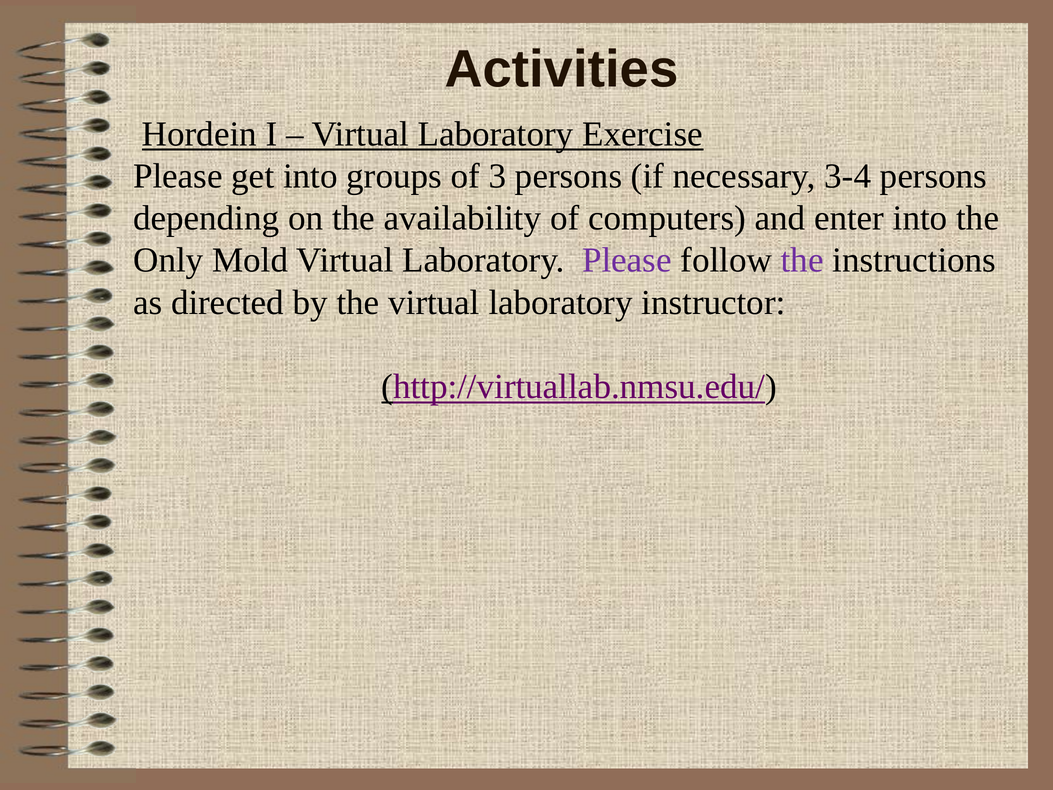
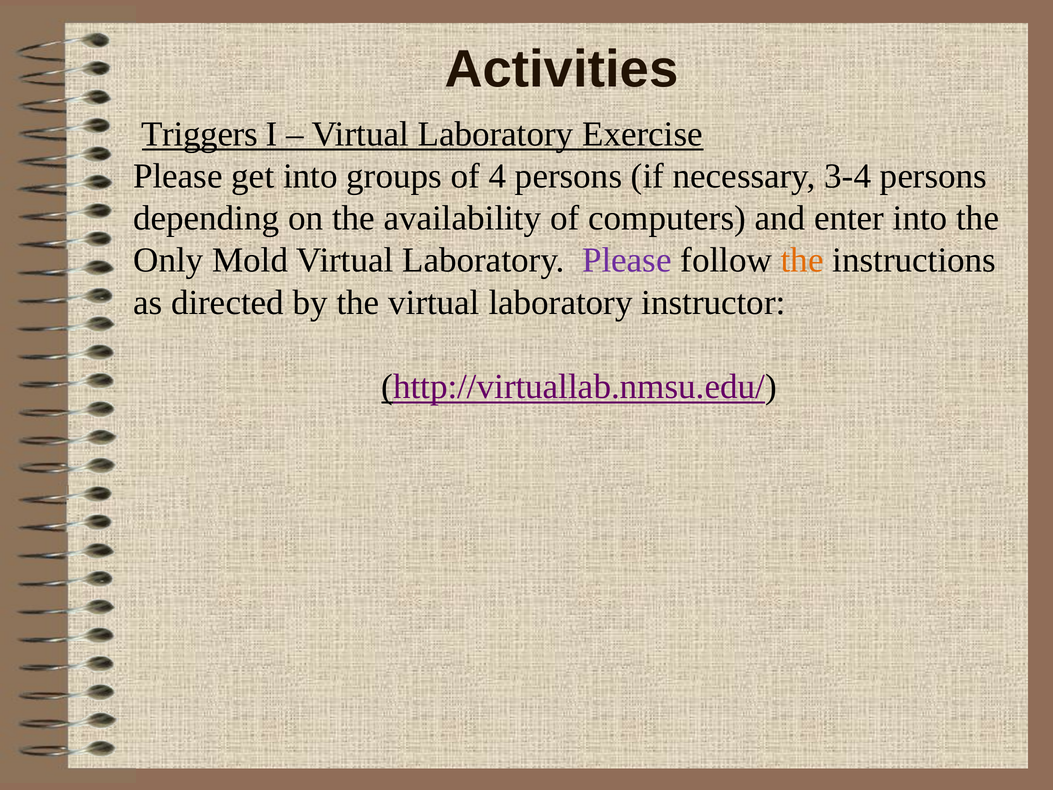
Hordein: Hordein -> Triggers
3: 3 -> 4
the at (802, 260) colour: purple -> orange
